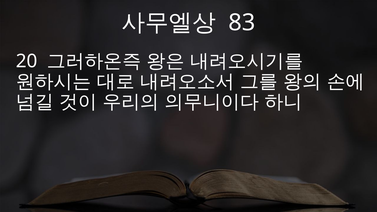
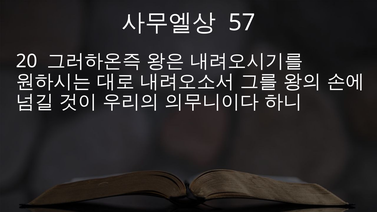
83: 83 -> 57
